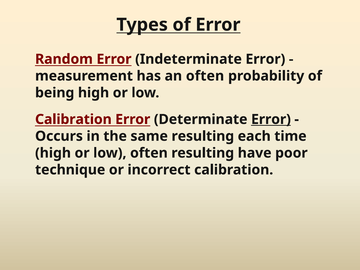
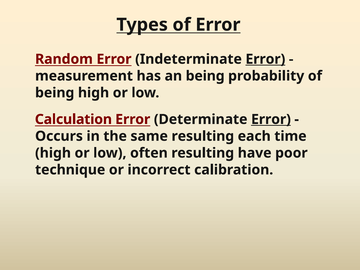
Error at (265, 59) underline: none -> present
an often: often -> being
Calibration at (73, 119): Calibration -> Calculation
